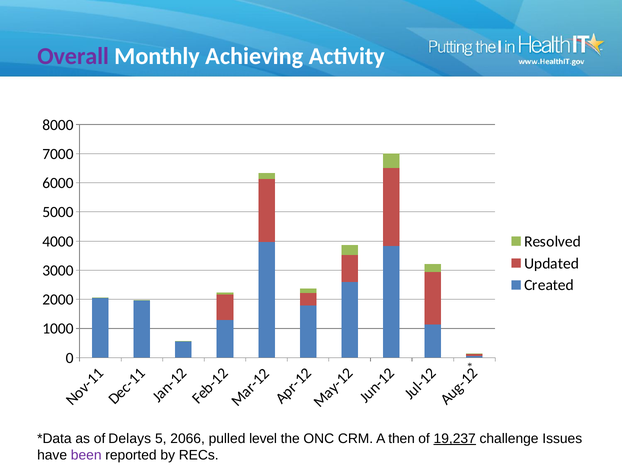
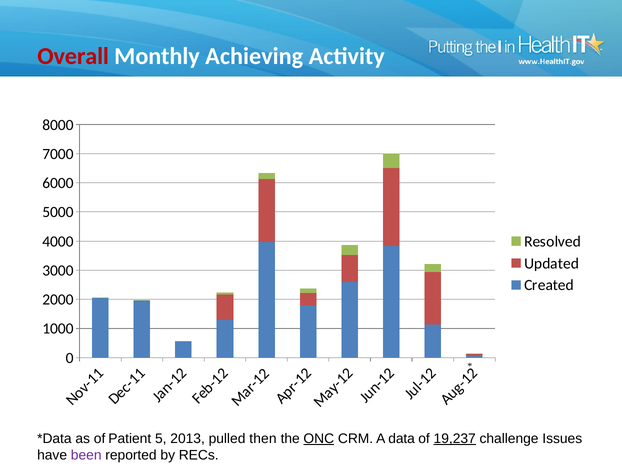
Overall colour: purple -> red
Delays: Delays -> Patient
2066: 2066 -> 2013
level: level -> then
ONC underline: none -> present
then: then -> data
